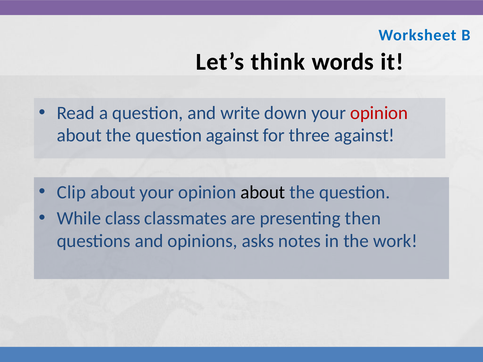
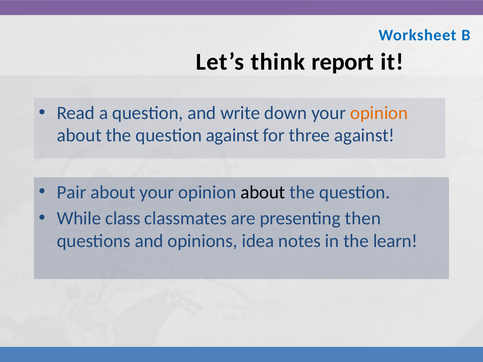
words: words -> report
opinion at (379, 113) colour: red -> orange
Clip: Clip -> Pair
asks: asks -> idea
work: work -> learn
